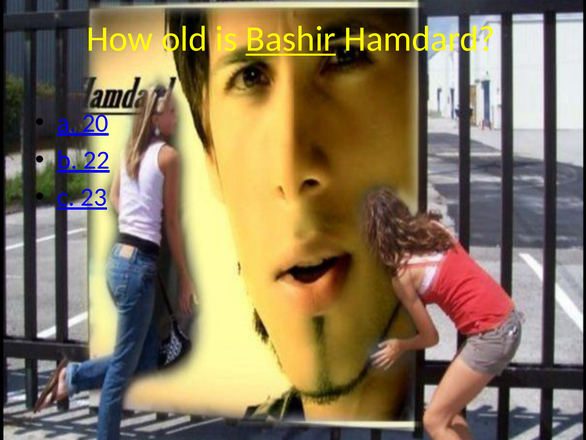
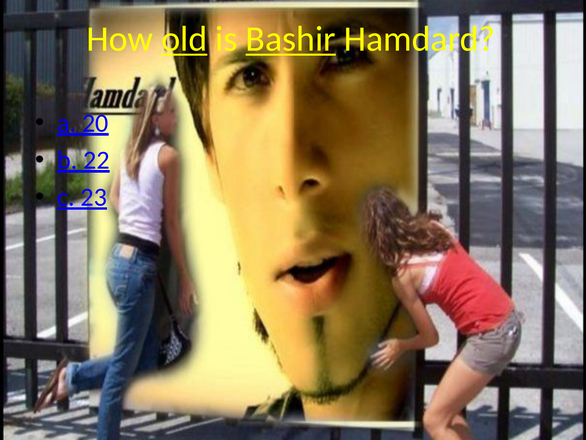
old underline: none -> present
